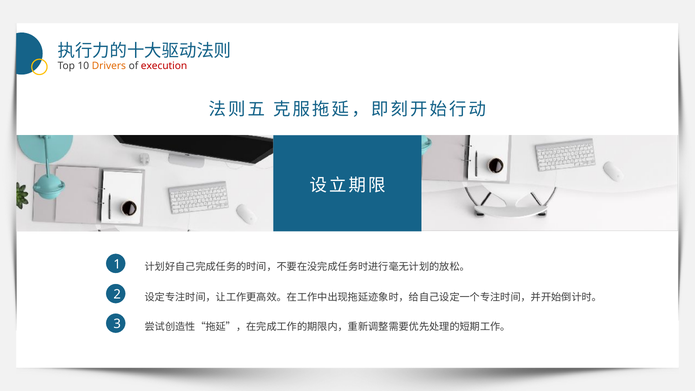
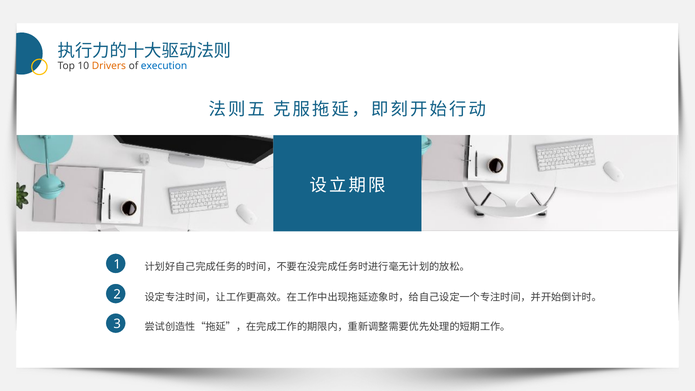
execution colour: red -> blue
